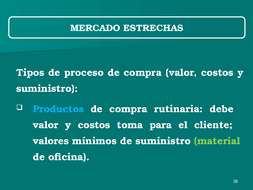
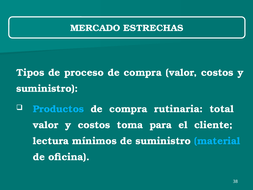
debe: debe -> total
valores: valores -> lectura
material colour: light green -> light blue
